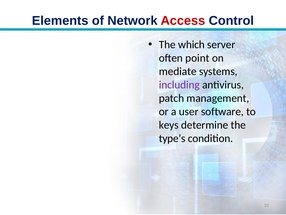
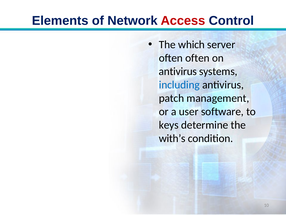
often point: point -> often
mediate at (178, 71): mediate -> antivirus
including colour: purple -> blue
type’s: type’s -> with’s
